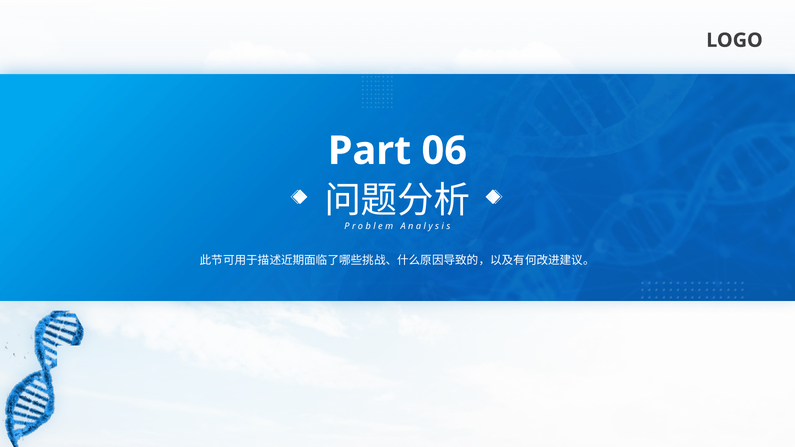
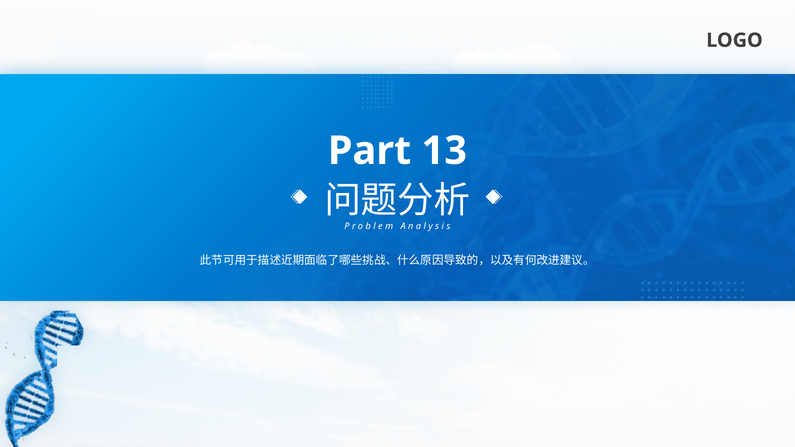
06: 06 -> 13
